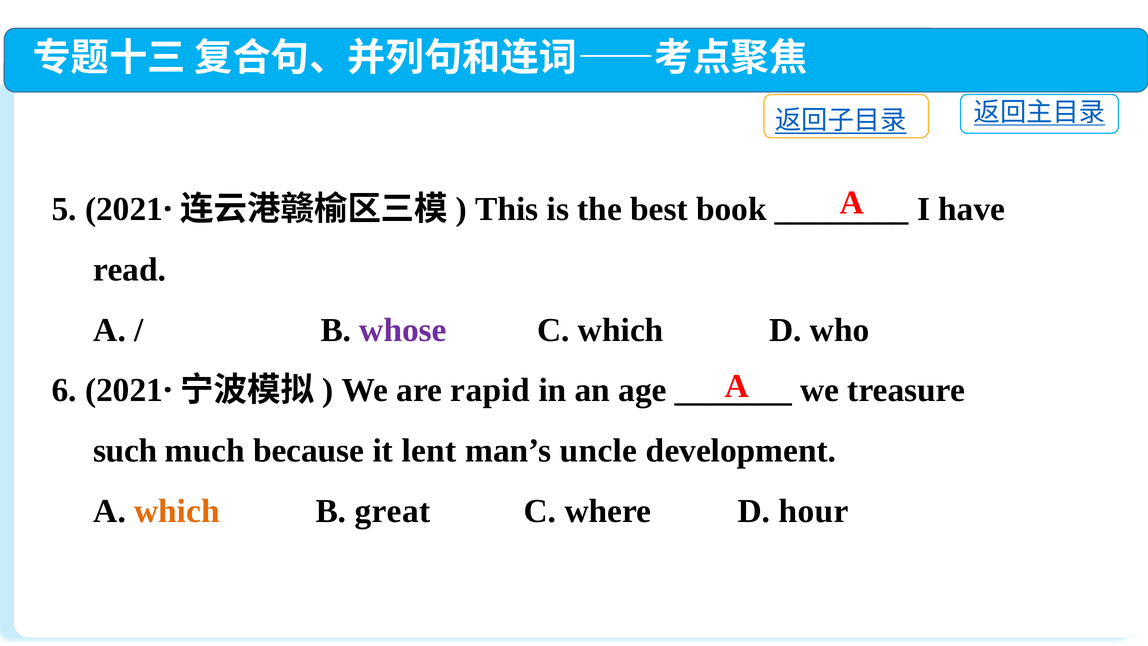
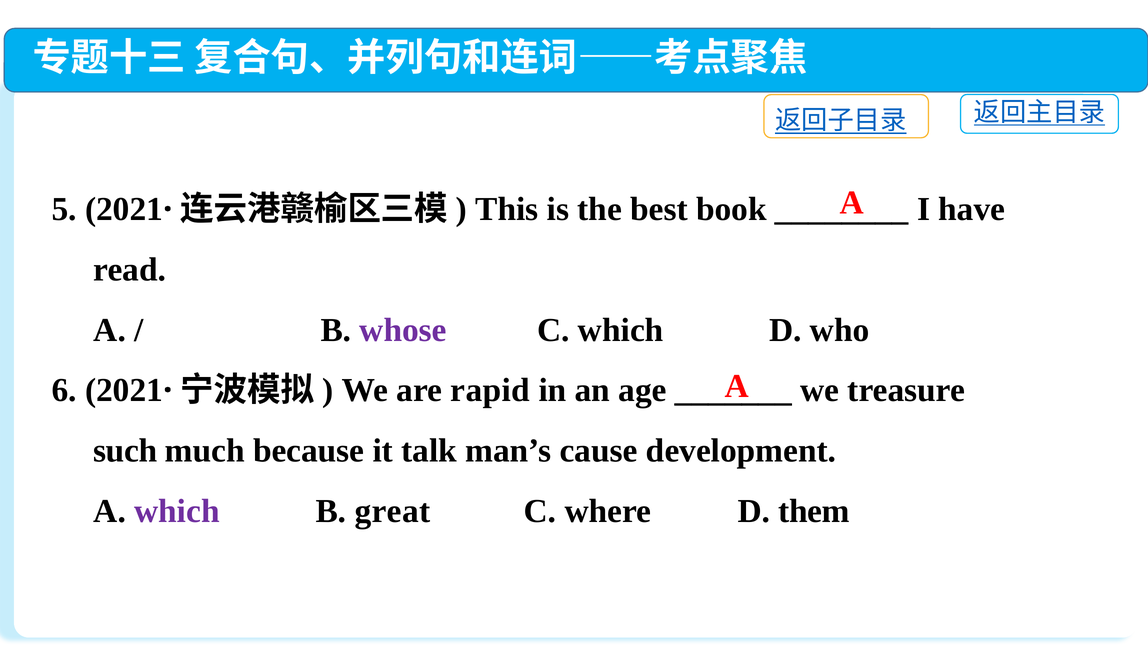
lent: lent -> talk
uncle: uncle -> cause
which at (177, 511) colour: orange -> purple
hour: hour -> them
